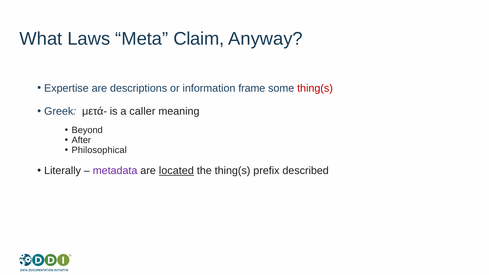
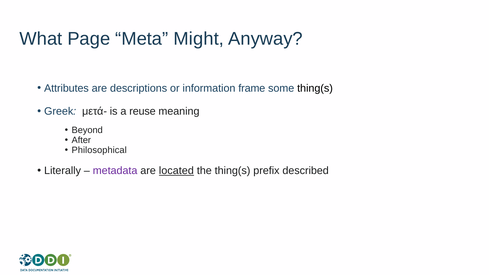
Laws: Laws -> Page
Claim: Claim -> Might
Expertise: Expertise -> Attributes
thing(s at (315, 88) colour: red -> black
caller: caller -> reuse
